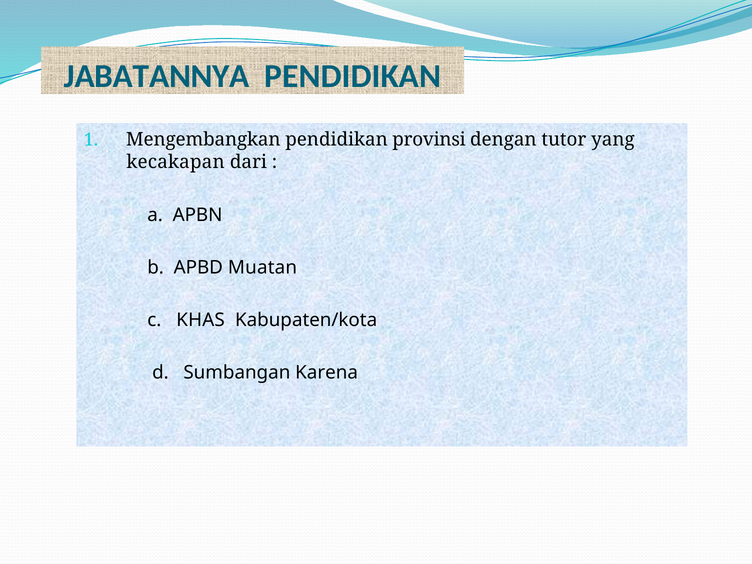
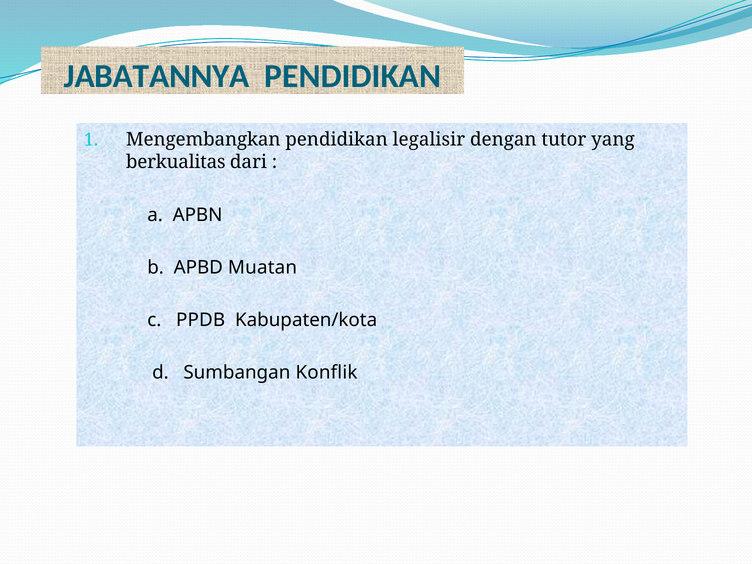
provinsi: provinsi -> legalisir
kecakapan: kecakapan -> berkualitas
KHAS: KHAS -> PPDB
Karena: Karena -> Konflik
